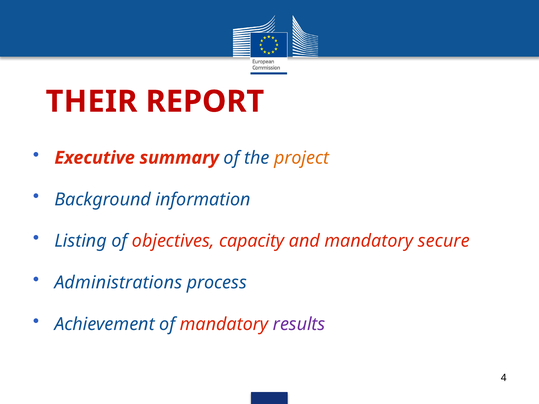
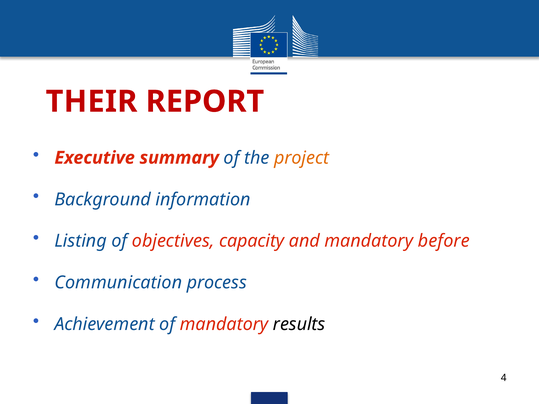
secure: secure -> before
Administrations: Administrations -> Communication
results colour: purple -> black
